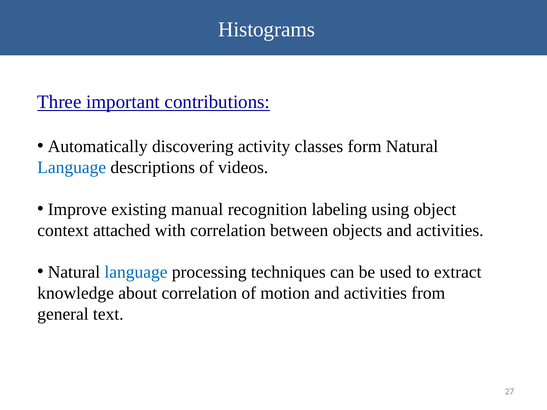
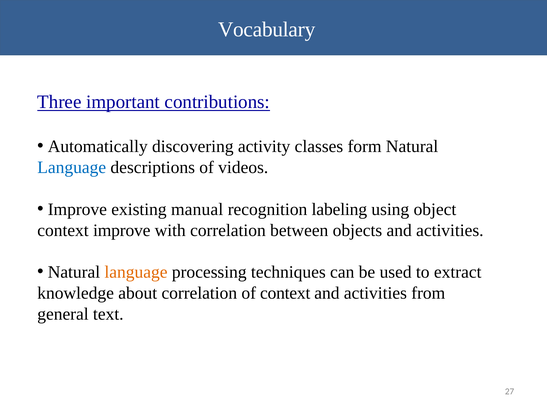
Histograms: Histograms -> Vocabulary
context attached: attached -> improve
language at (136, 272) colour: blue -> orange
of motion: motion -> context
